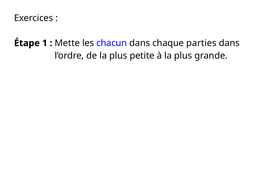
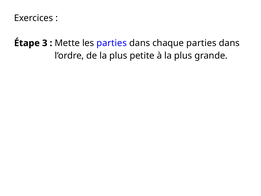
1: 1 -> 3
les chacun: chacun -> parties
